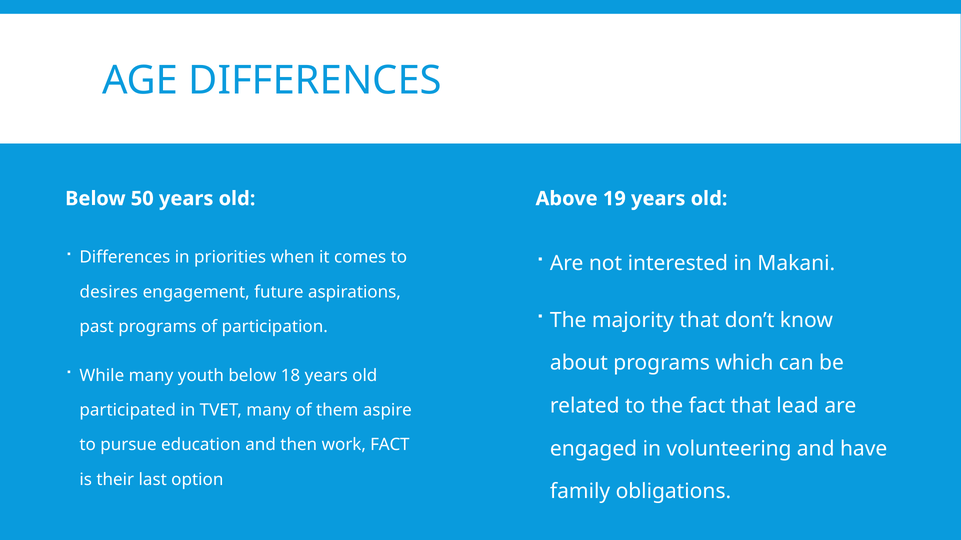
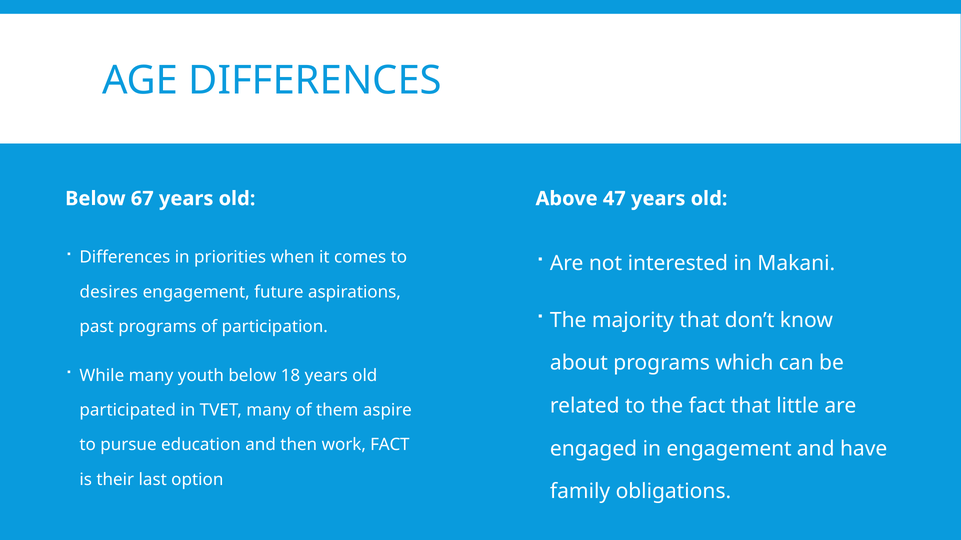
50: 50 -> 67
19: 19 -> 47
lead: lead -> little
in volunteering: volunteering -> engagement
